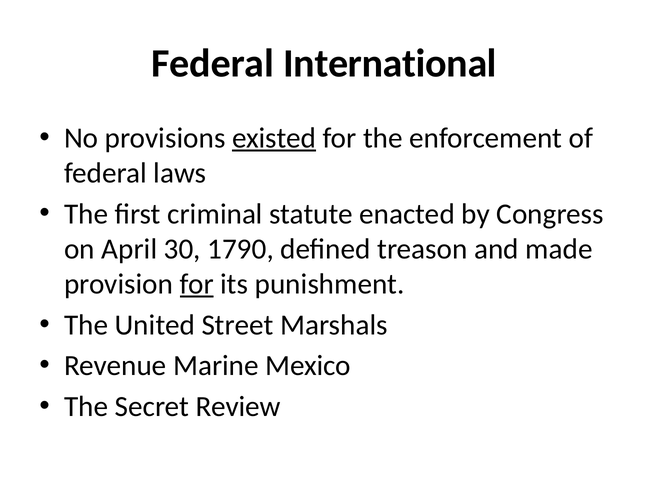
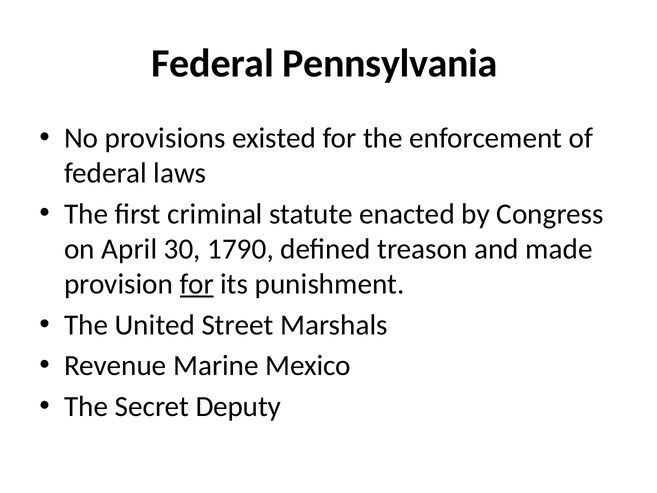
International: International -> Pennsylvania
existed underline: present -> none
Review: Review -> Deputy
